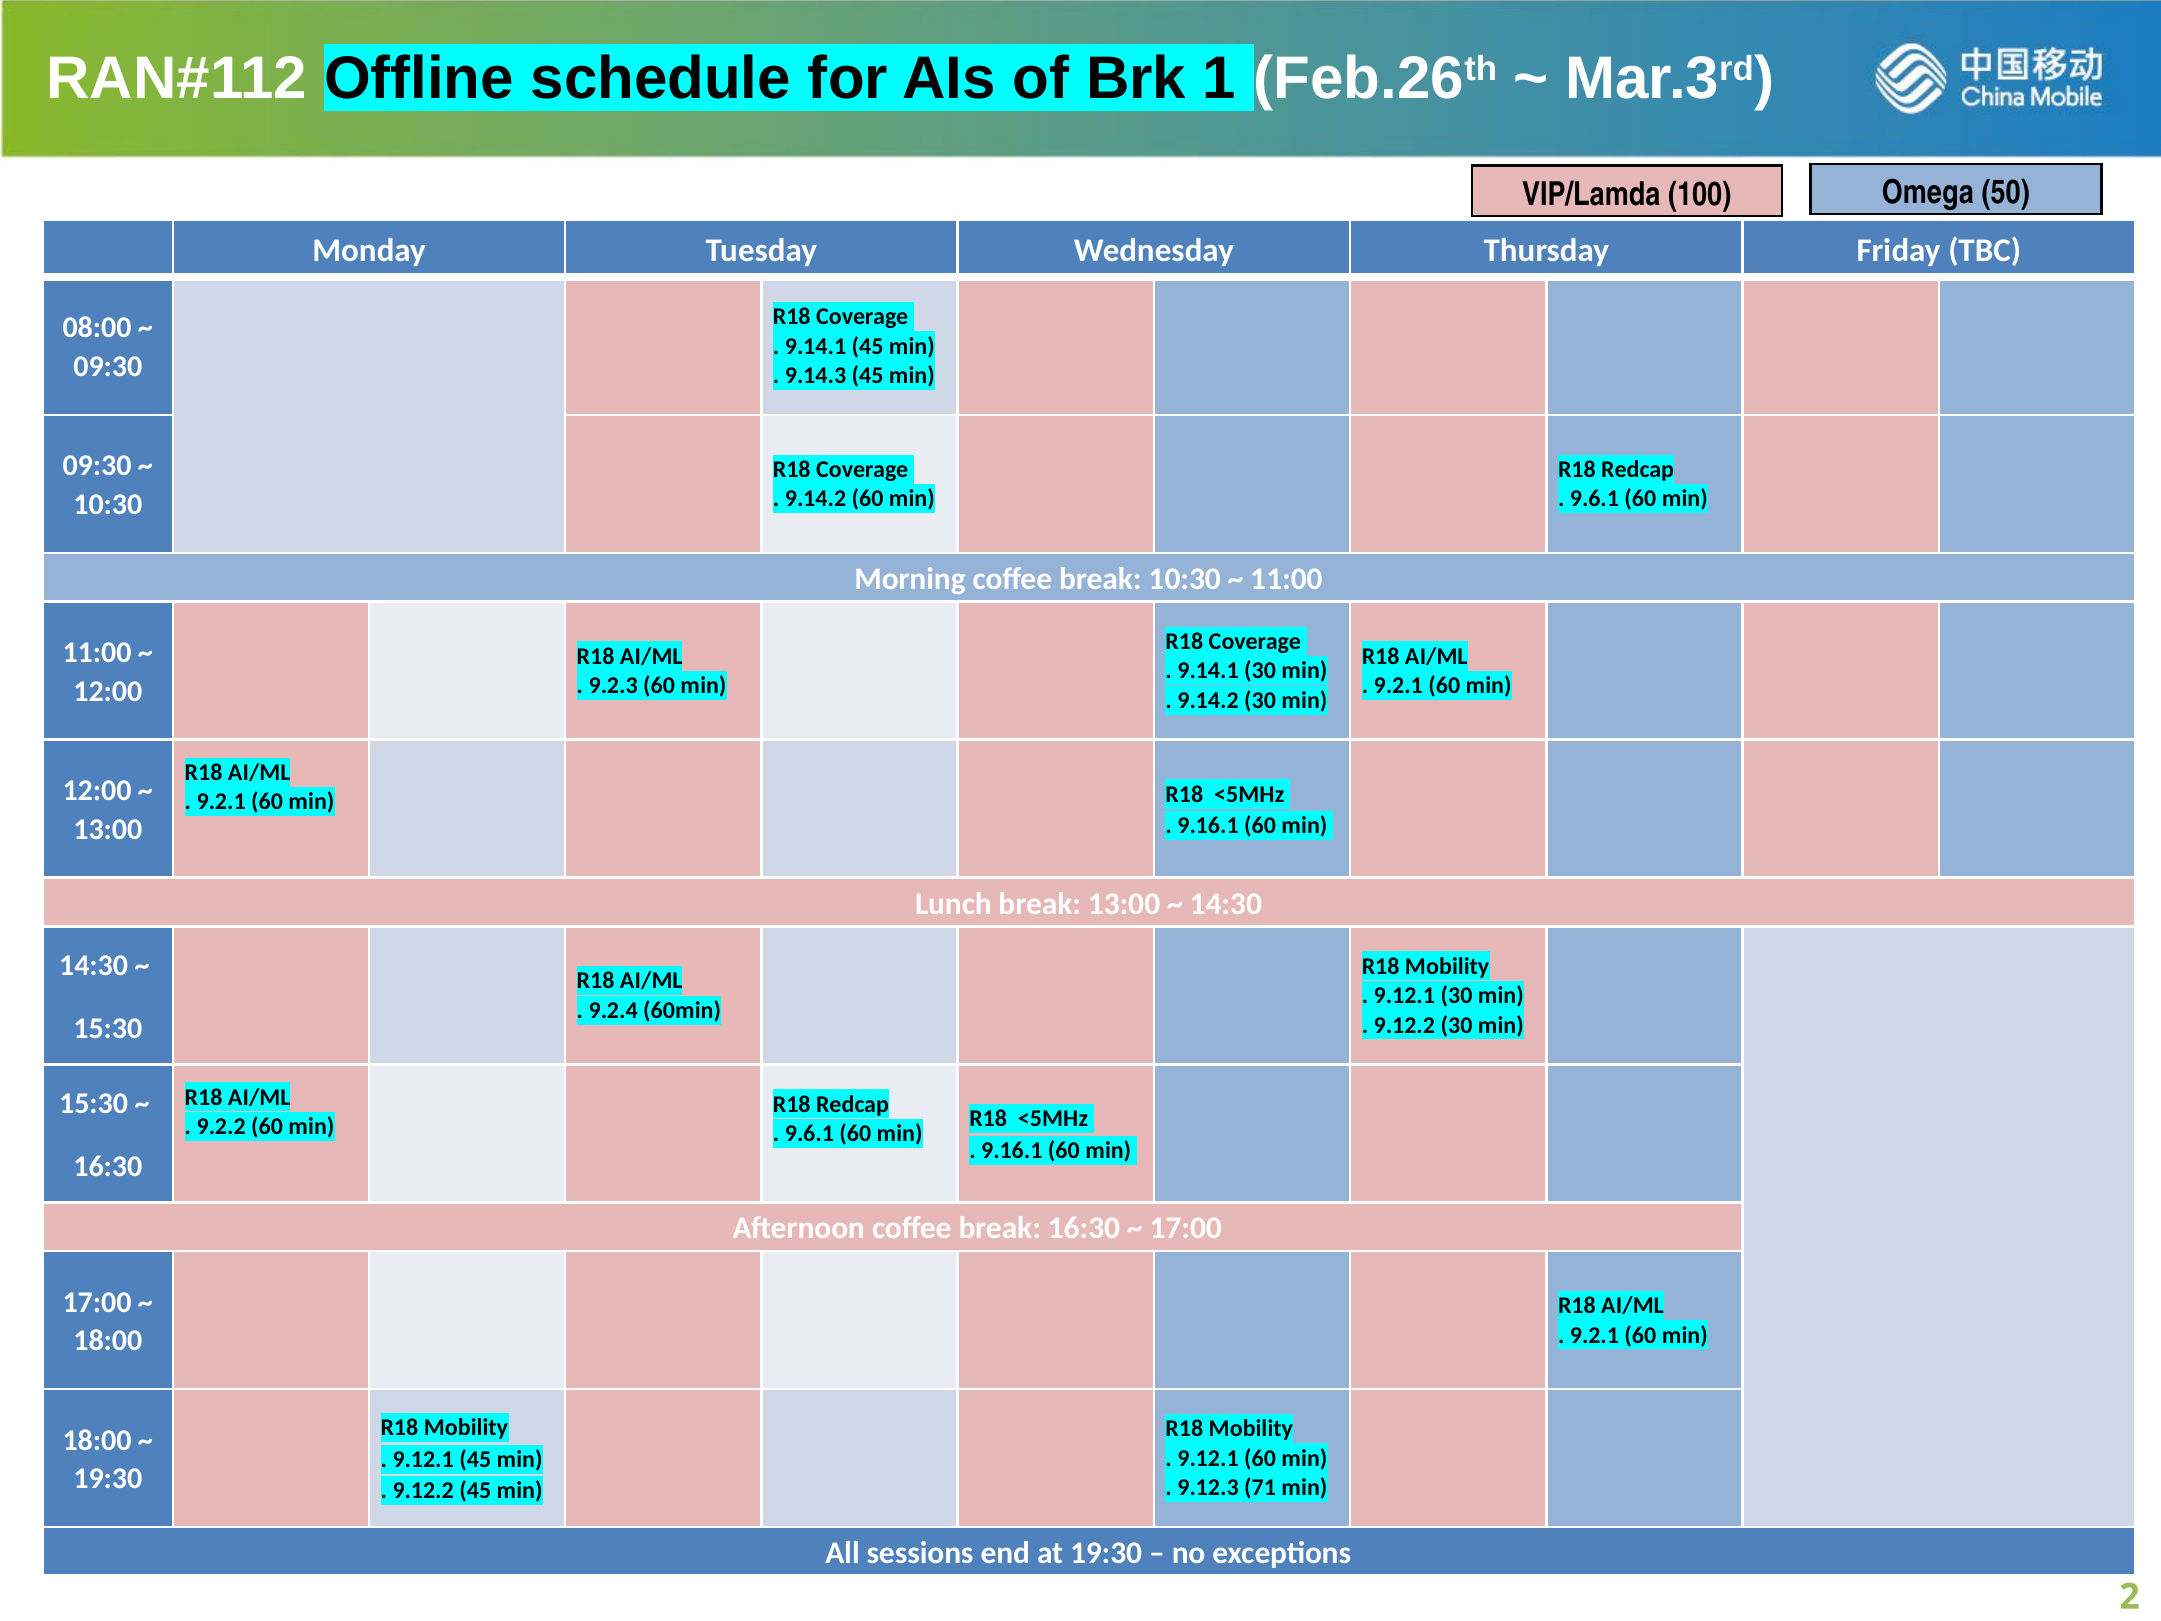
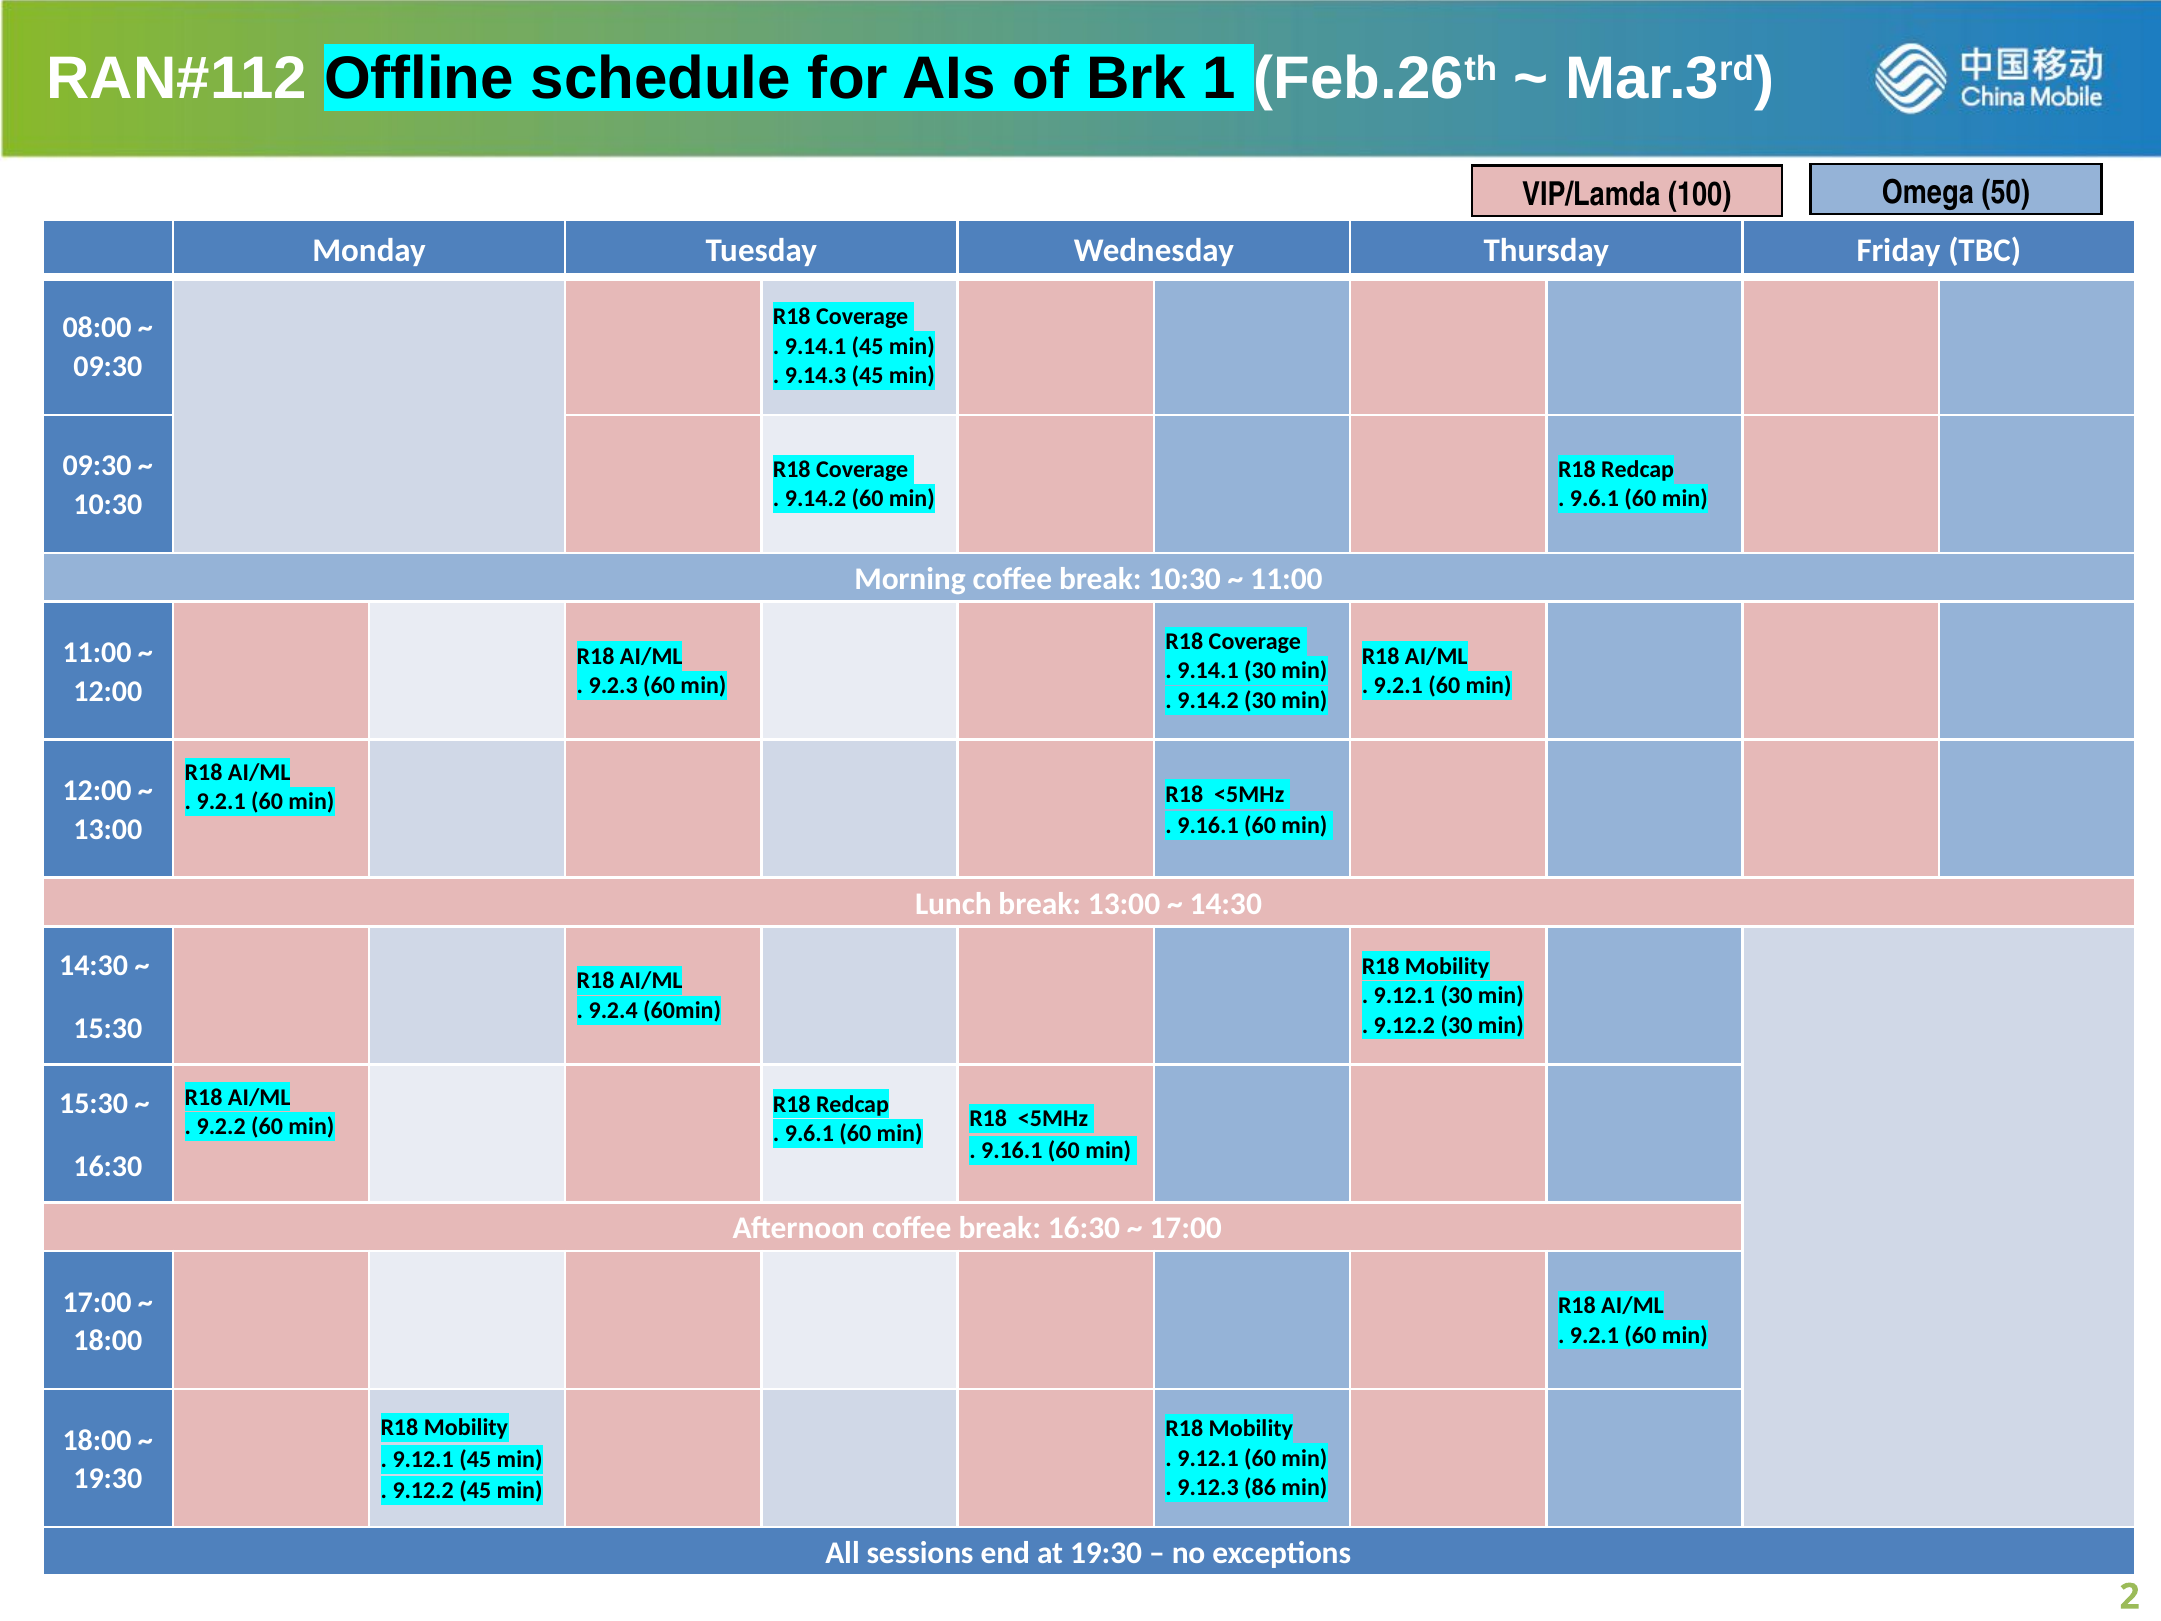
71: 71 -> 86
